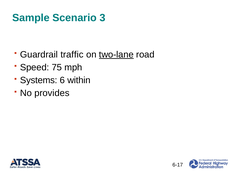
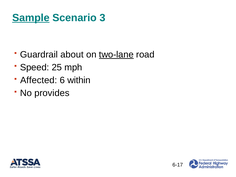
Sample underline: none -> present
traffic: traffic -> about
75: 75 -> 25
Systems: Systems -> Affected
